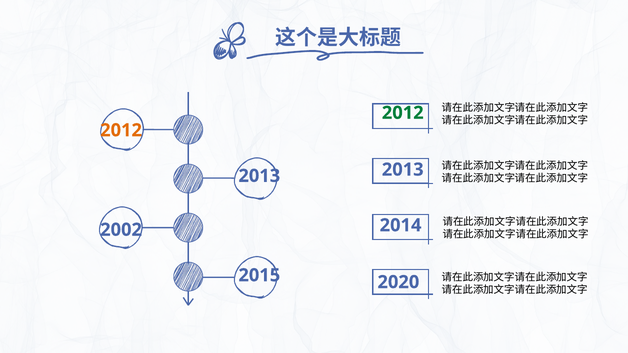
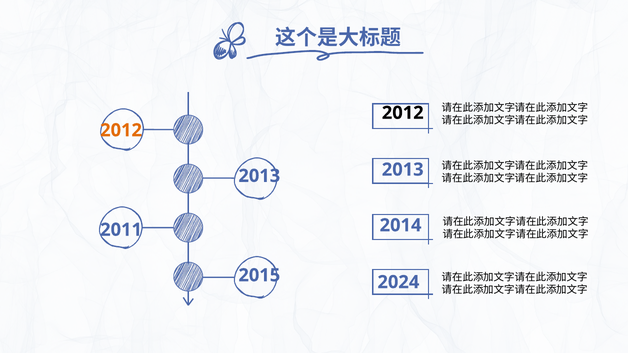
2012 at (403, 113) colour: green -> black
2002: 2002 -> 2011
2020: 2020 -> 2024
